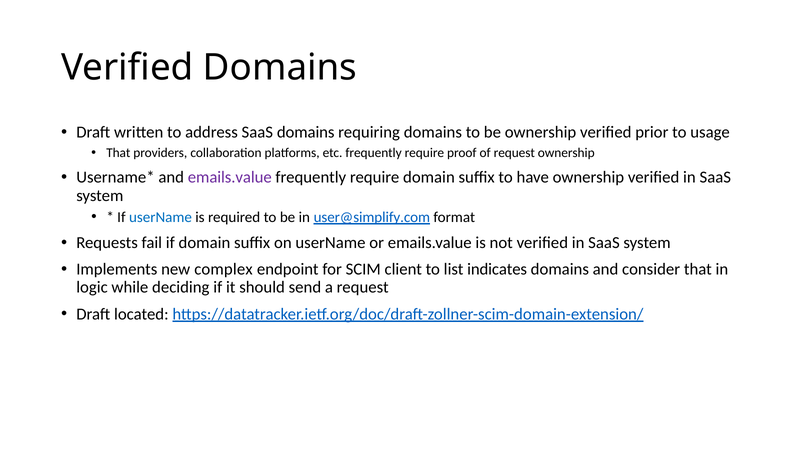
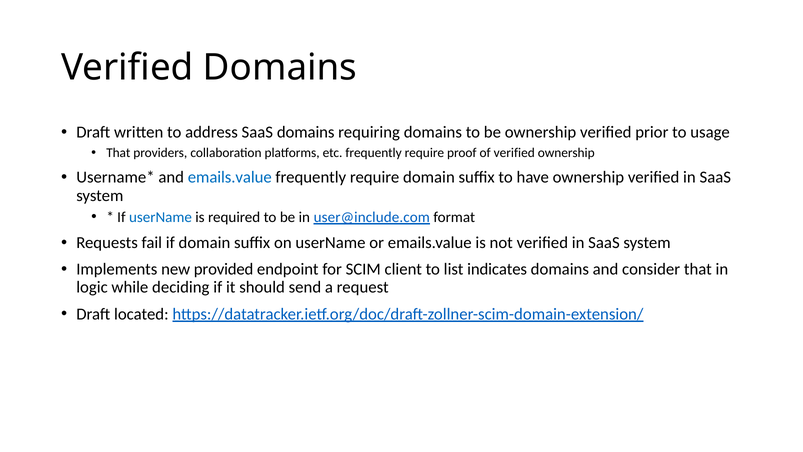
of request: request -> verified
emails.value at (230, 177) colour: purple -> blue
user@simplify.com: user@simplify.com -> user@include.com
complex: complex -> provided
